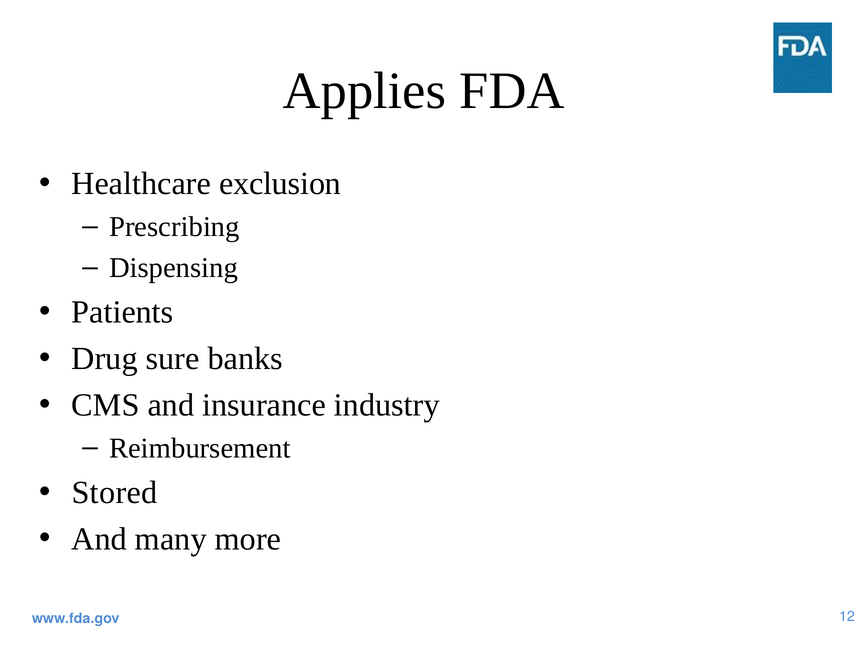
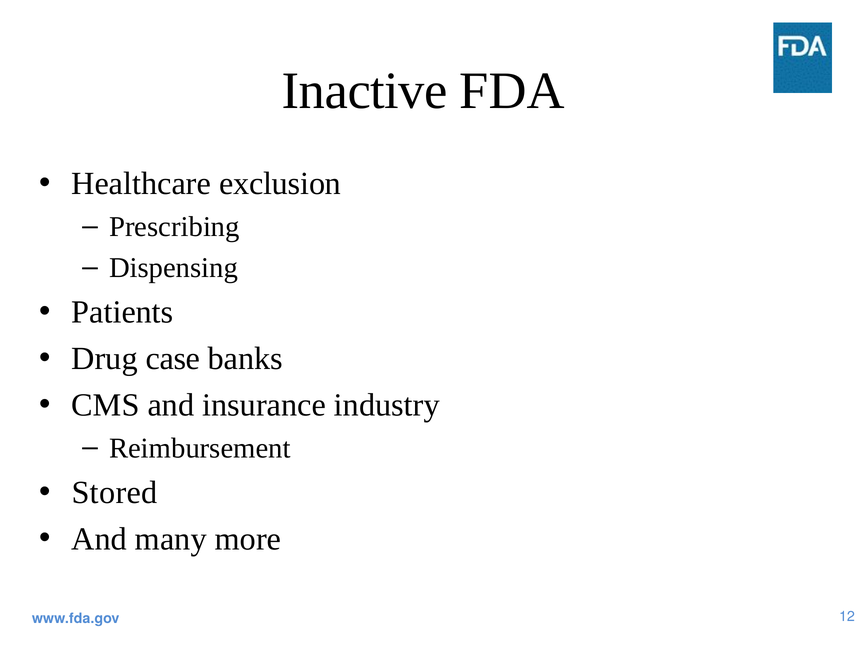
Applies: Applies -> Inactive
sure: sure -> case
